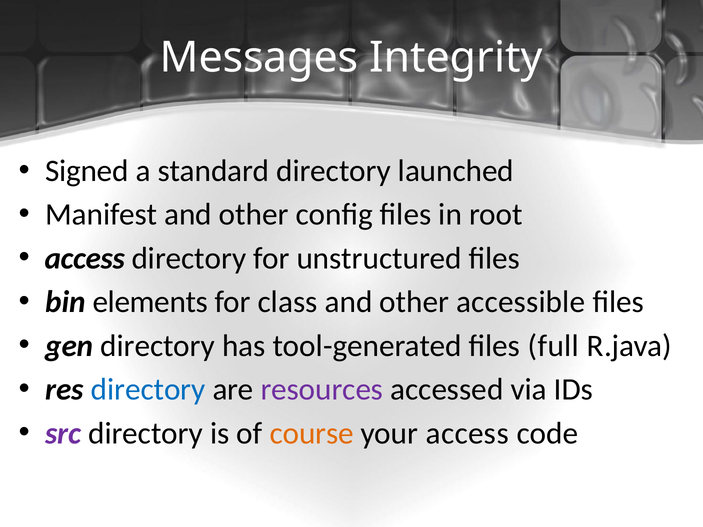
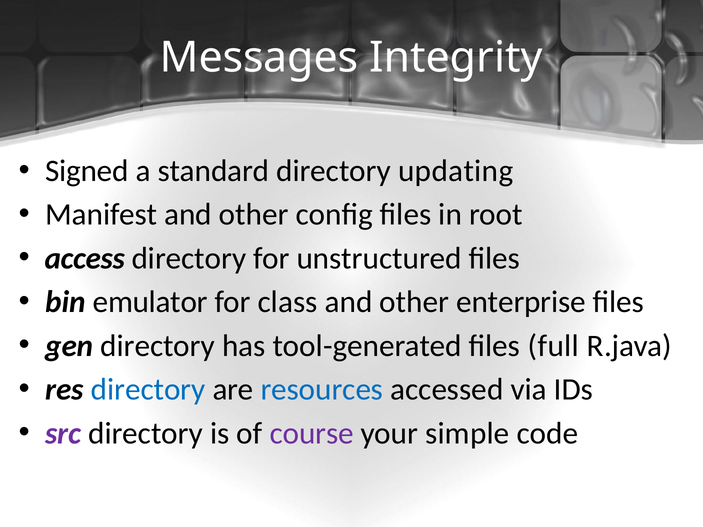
launched: launched -> updating
elements: elements -> emulator
accessible: accessible -> enterprise
resources colour: purple -> blue
course colour: orange -> purple
your access: access -> simple
